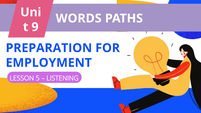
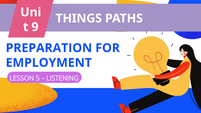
WORDS: WORDS -> THINGS
